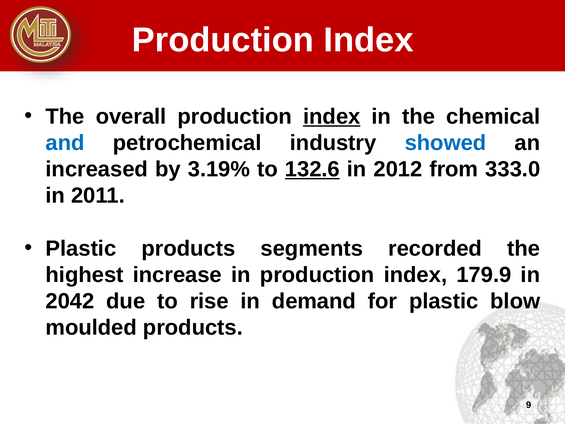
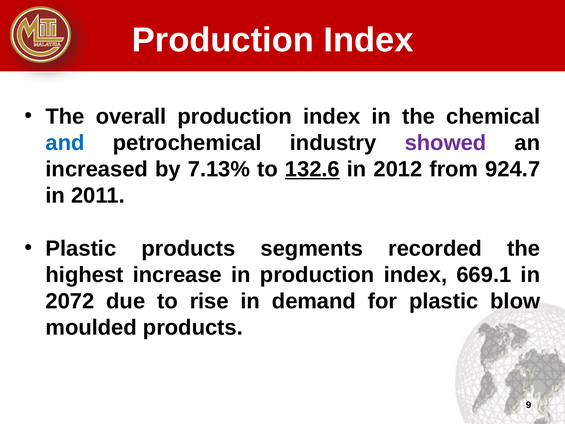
index at (332, 116) underline: present -> none
showed colour: blue -> purple
3.19%: 3.19% -> 7.13%
333.0: 333.0 -> 924.7
179.9: 179.9 -> 669.1
2042: 2042 -> 2072
